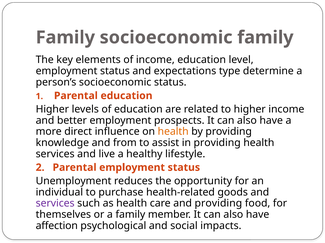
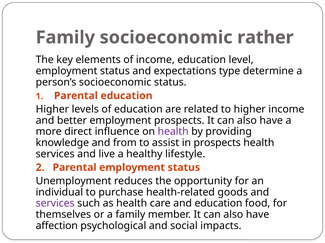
socioeconomic family: family -> rather
health at (173, 132) colour: orange -> purple
in providing: providing -> prospects
and providing: providing -> education
